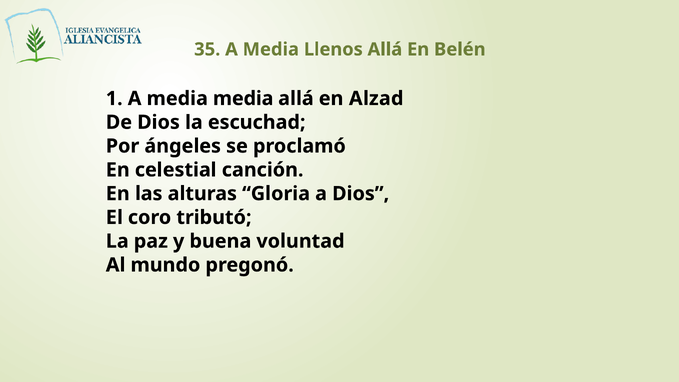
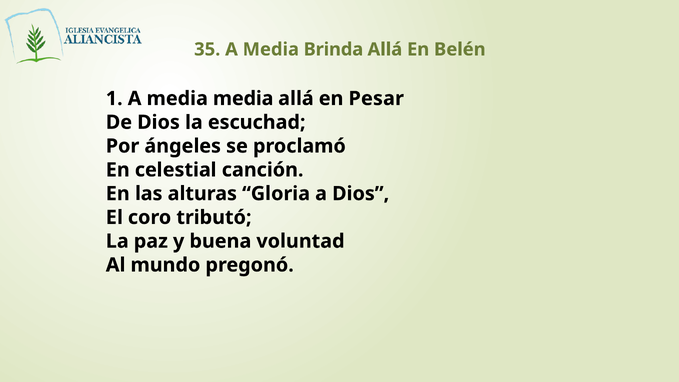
Llenos: Llenos -> Brinda
Alzad: Alzad -> Pesar
